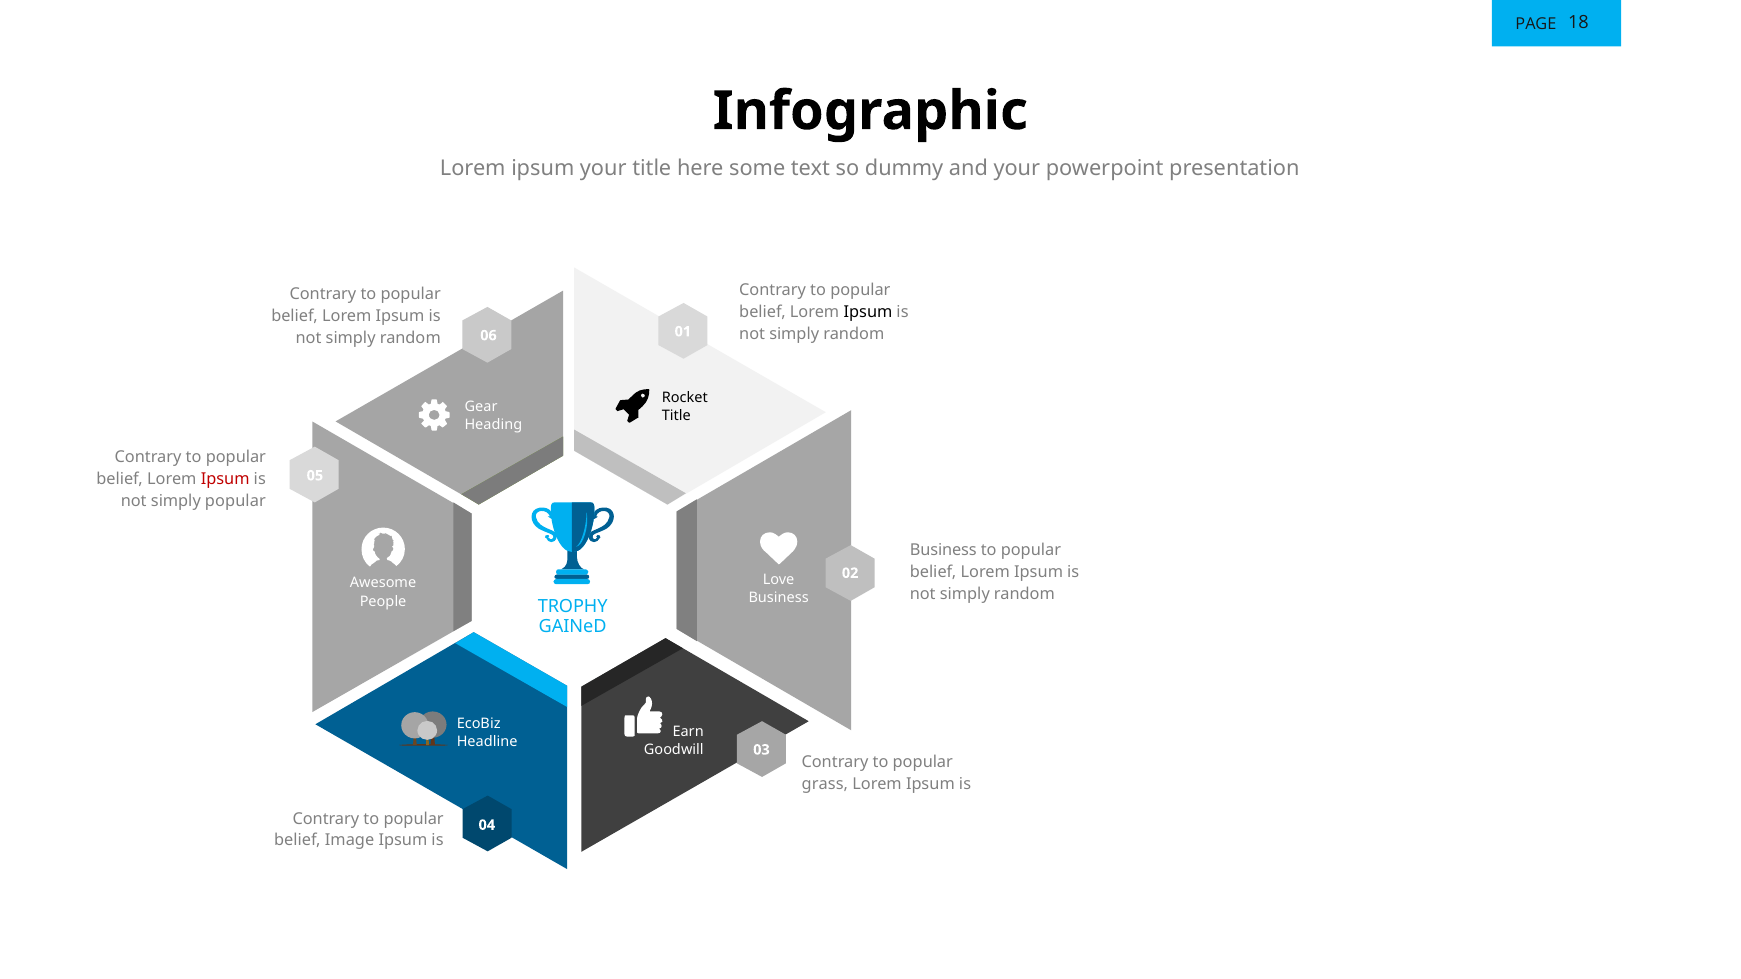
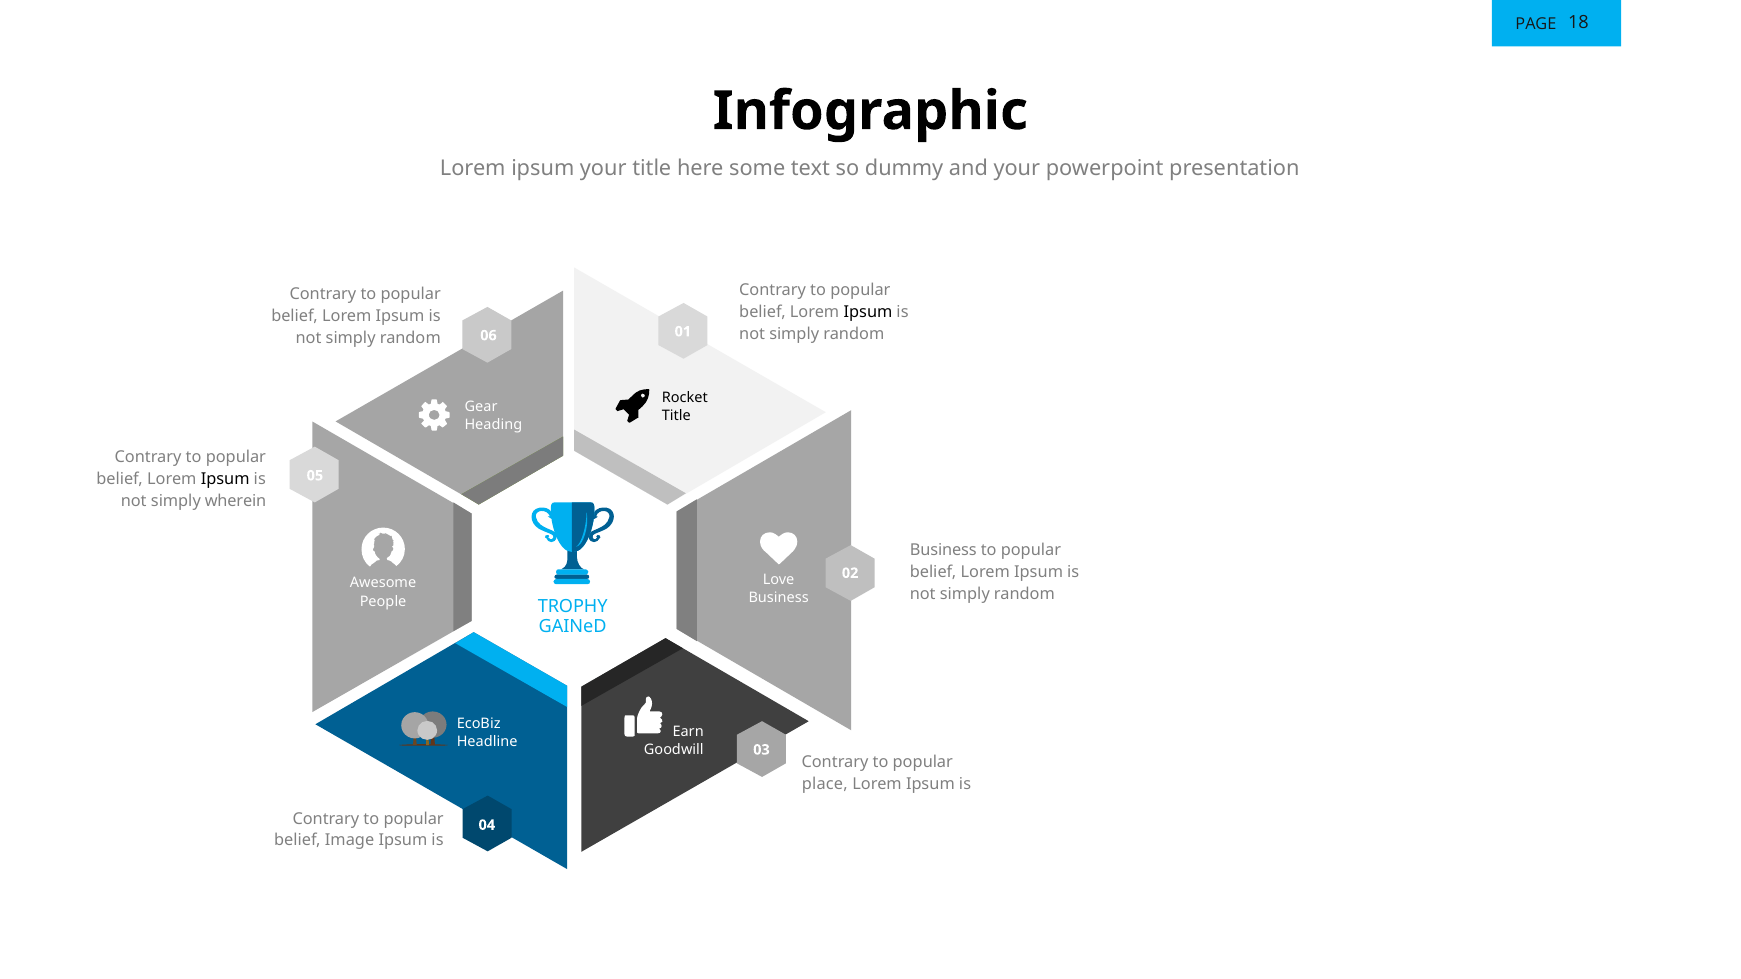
Ipsum at (225, 479) colour: red -> black
simply popular: popular -> wherein
grass: grass -> place
